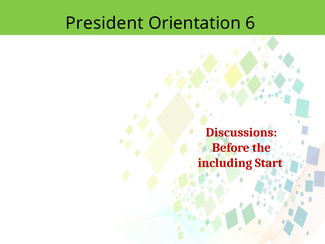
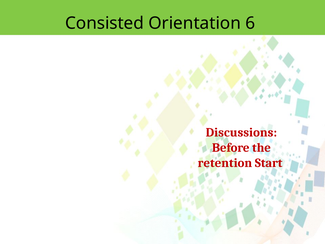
President: President -> Consisted
including: including -> retention
